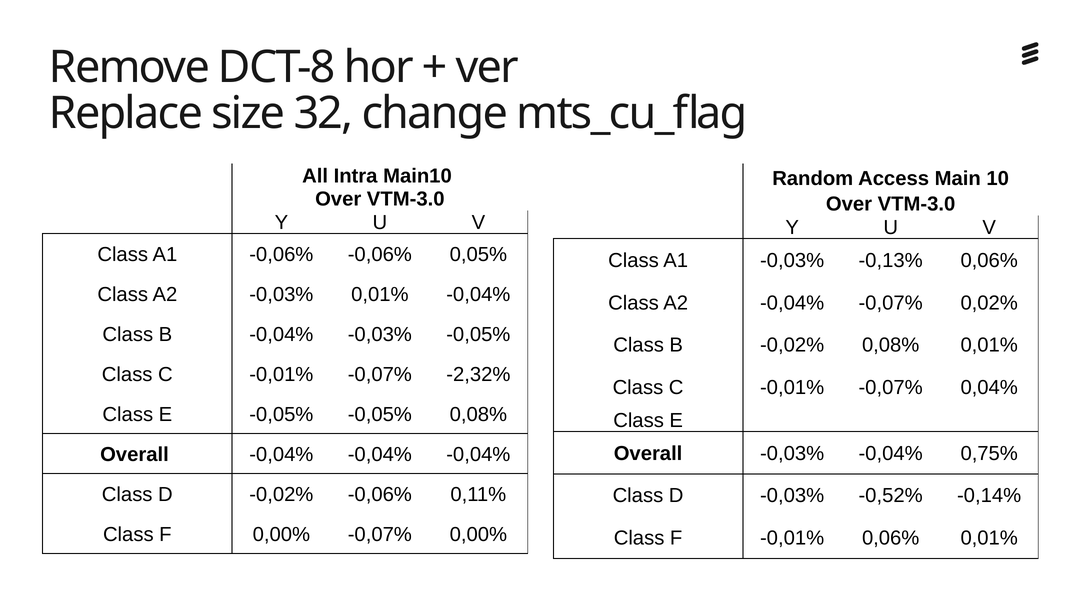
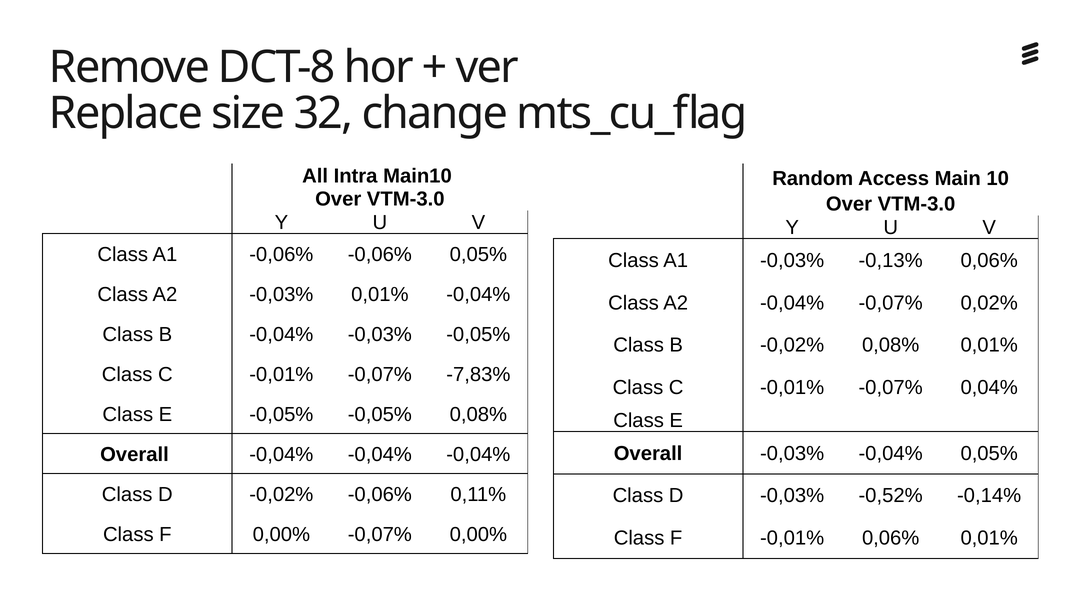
-2,32%: -2,32% -> -7,83%
-0,04% 0,75%: 0,75% -> 0,05%
